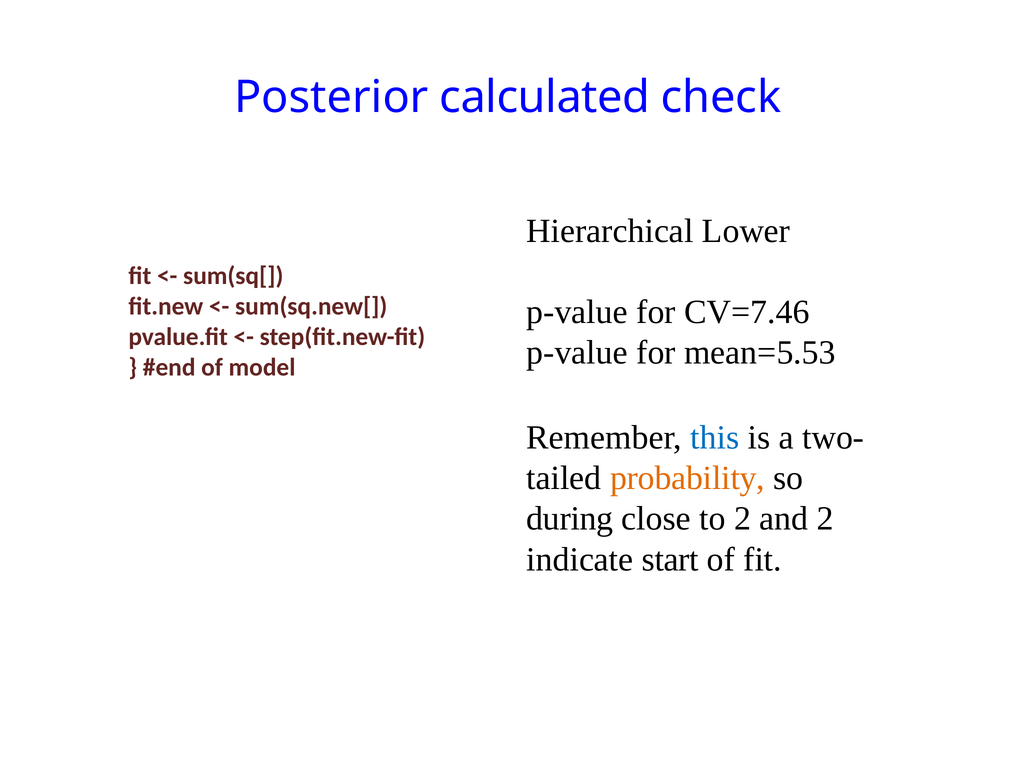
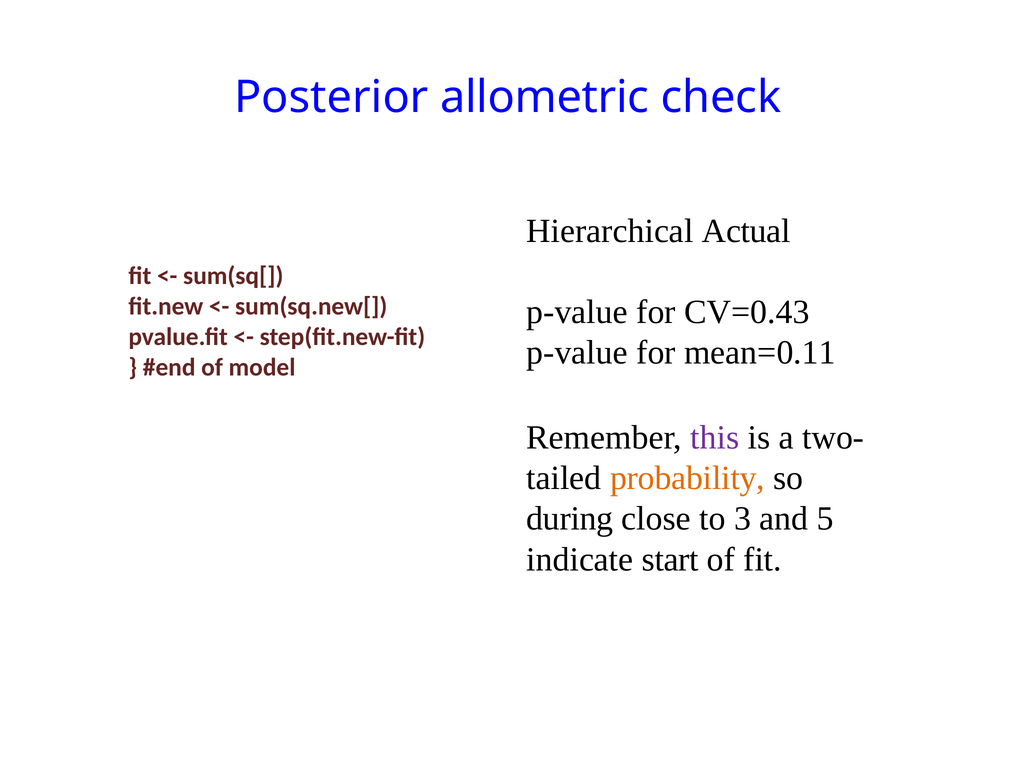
calculated: calculated -> allometric
Lower: Lower -> Actual
CV=7.46: CV=7.46 -> CV=0.43
mean=5.53: mean=5.53 -> mean=0.11
this colour: blue -> purple
to 2: 2 -> 3
and 2: 2 -> 5
